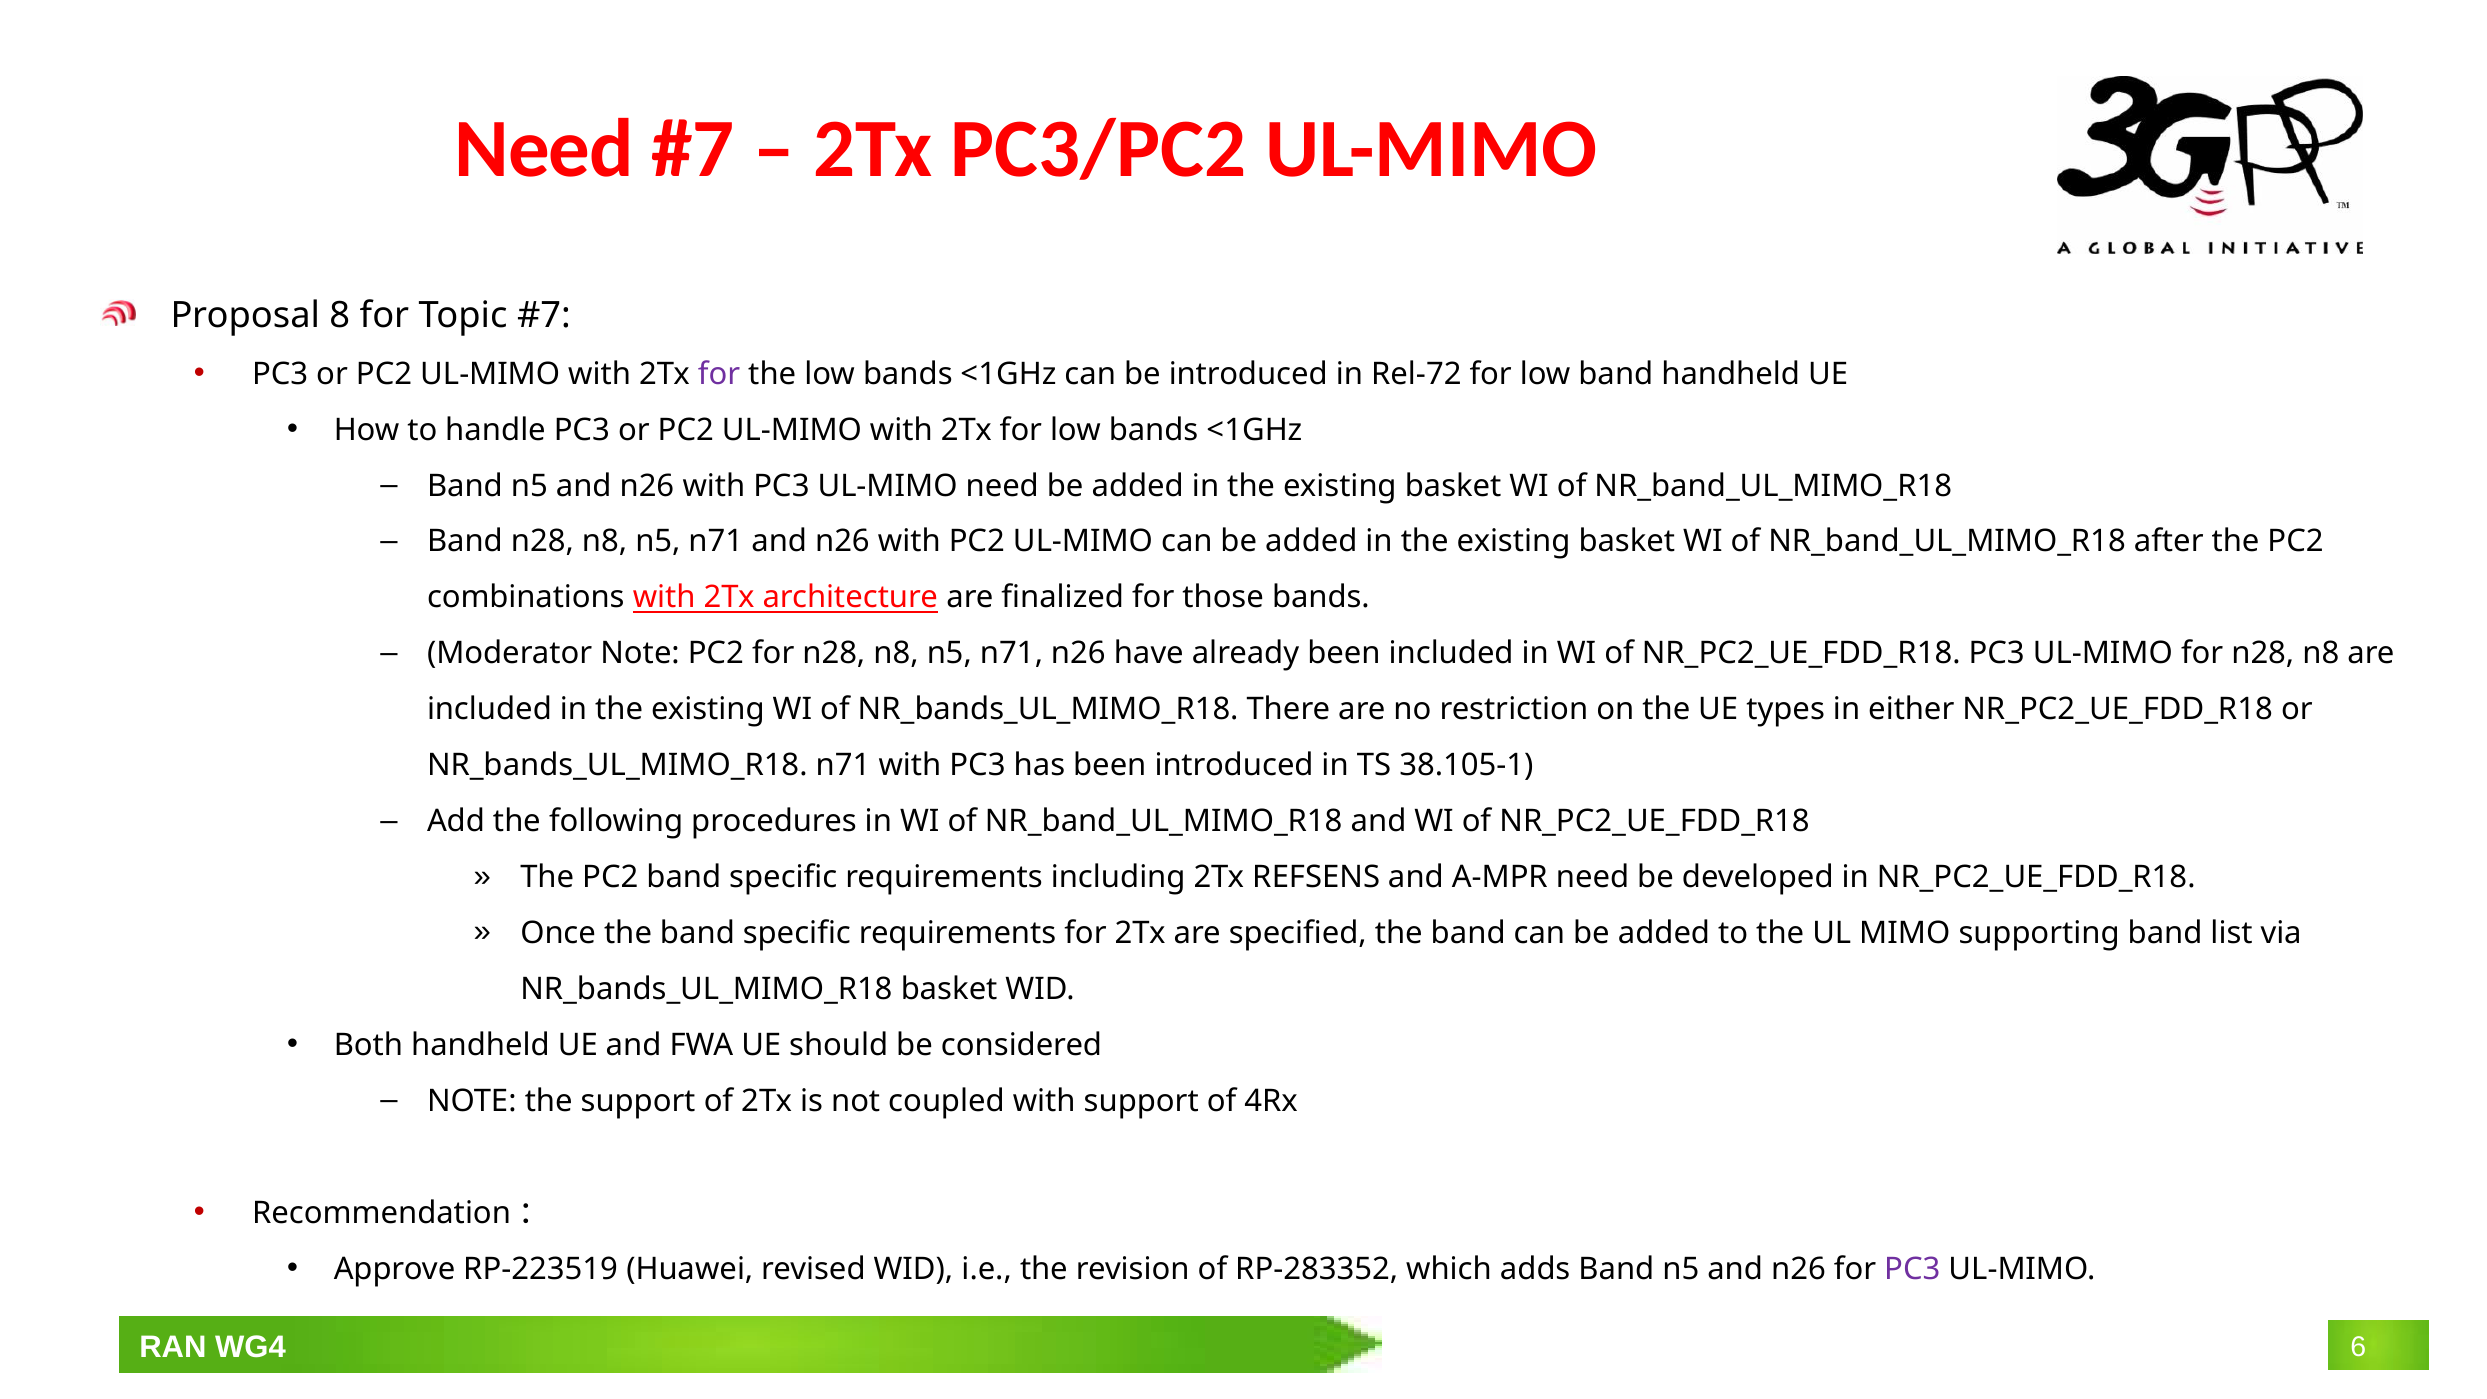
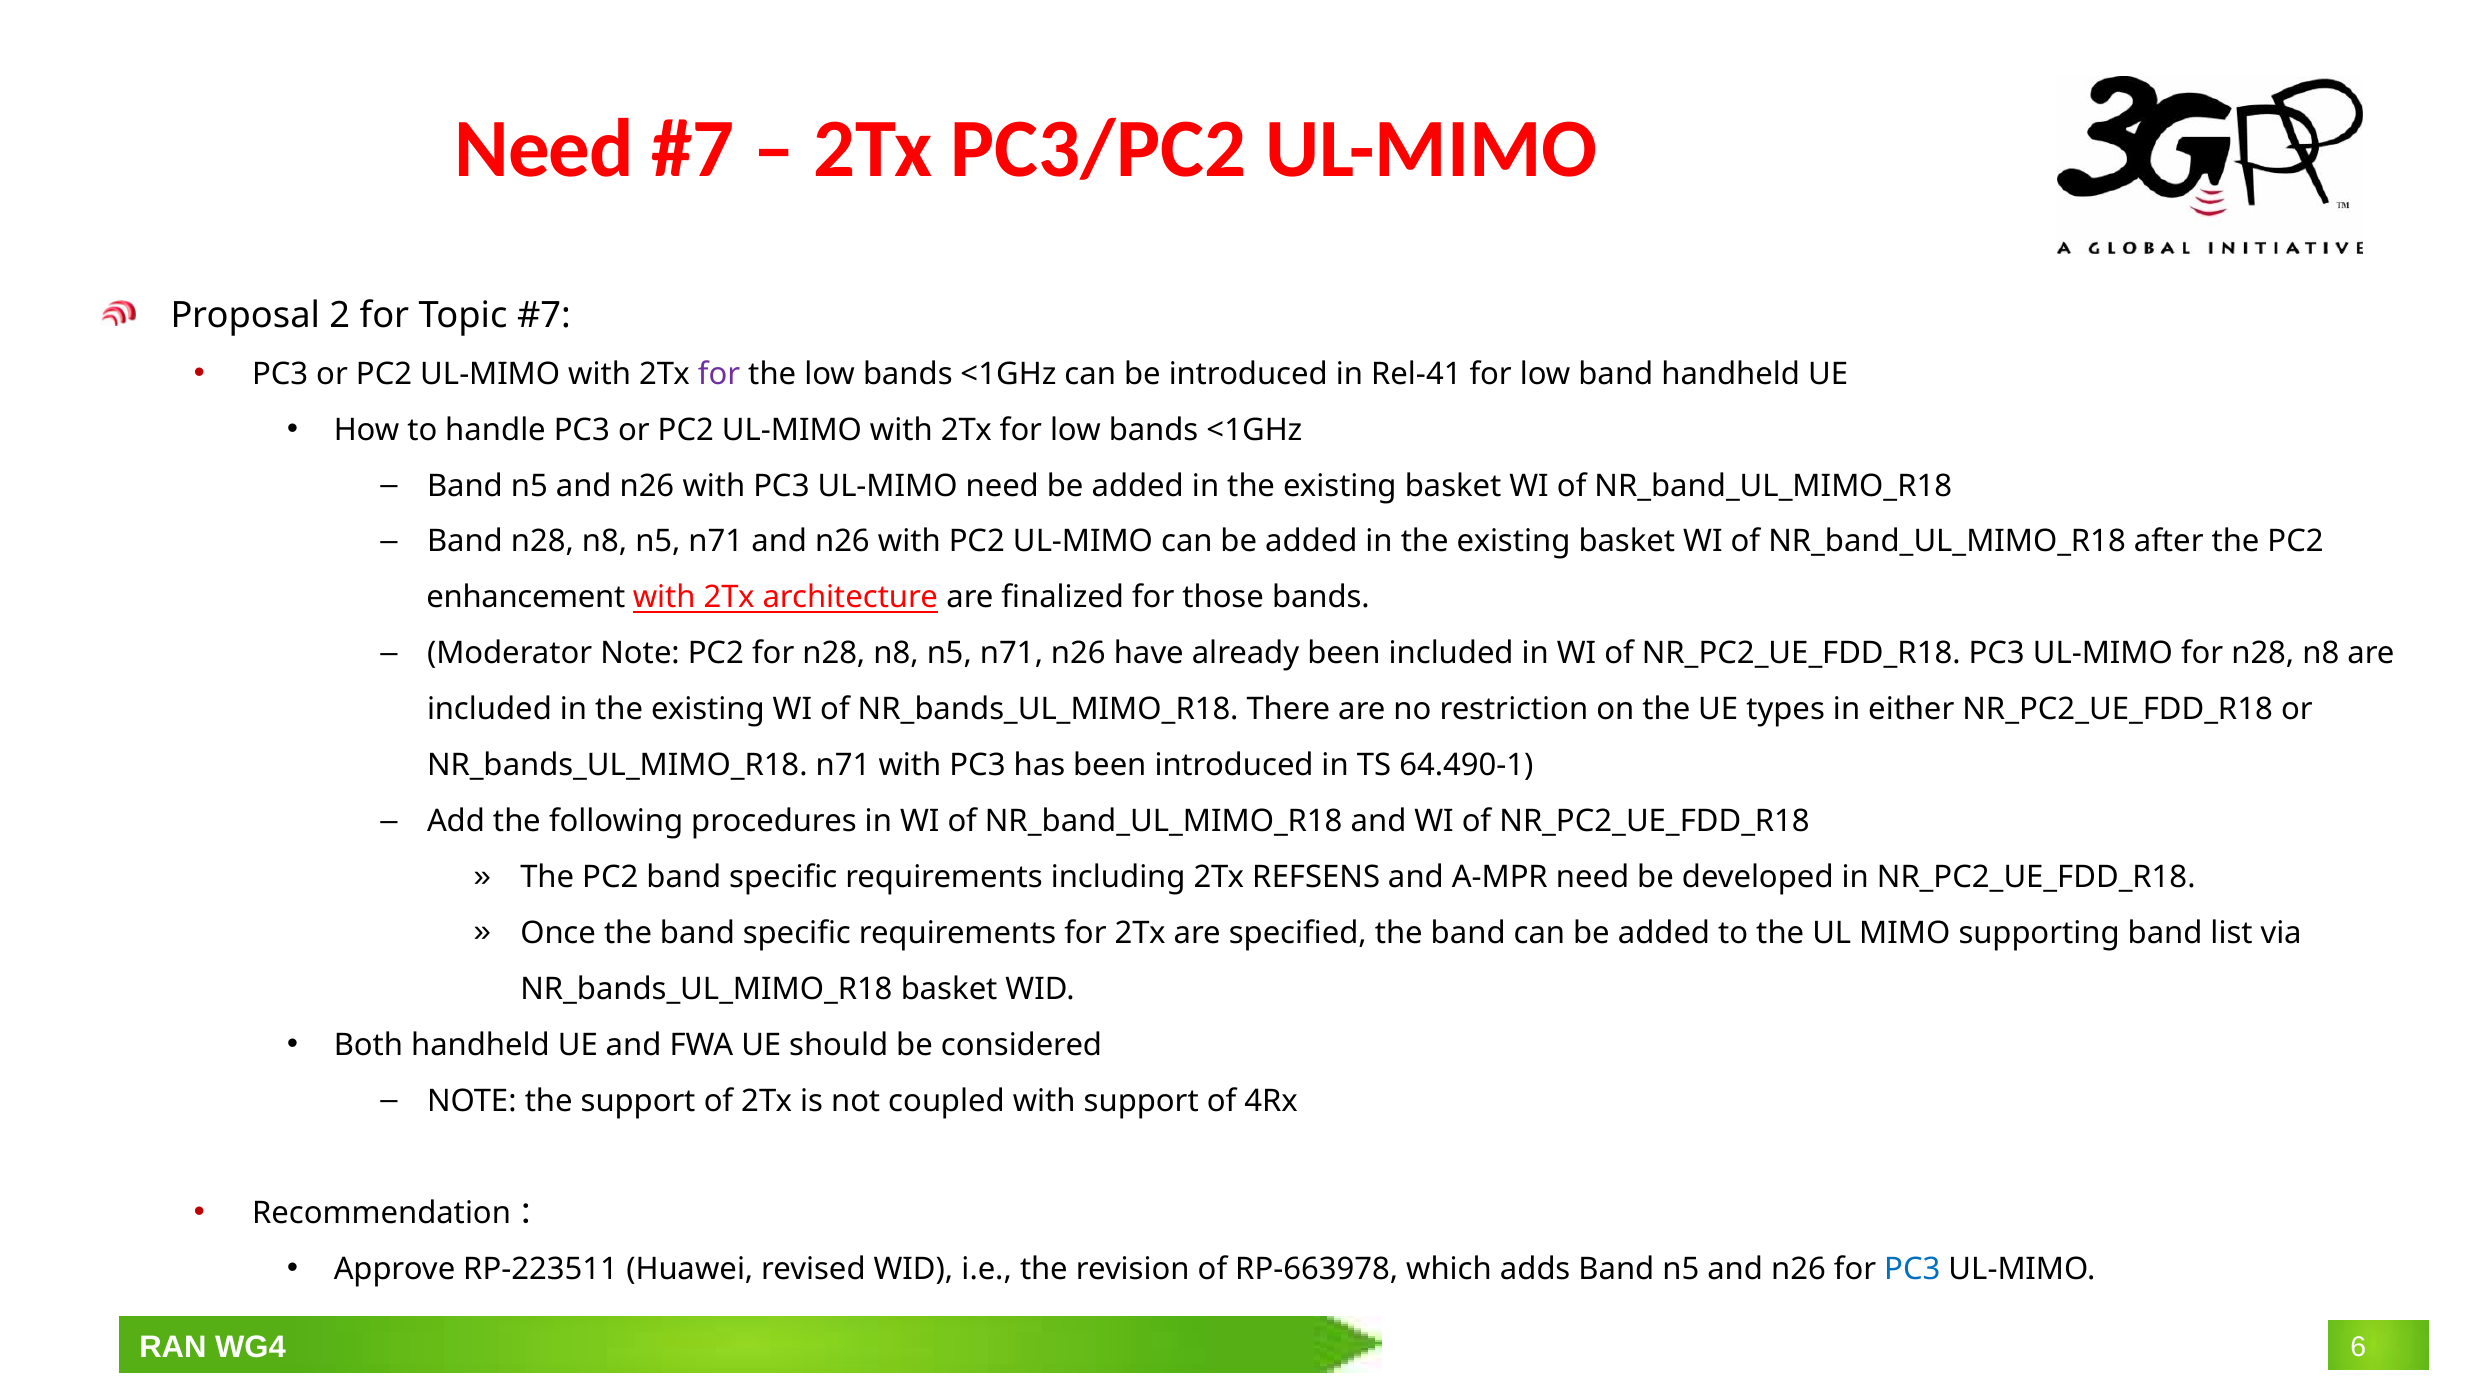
8: 8 -> 2
Rel-72: Rel-72 -> Rel-41
combinations: combinations -> enhancement
38.105-1: 38.105-1 -> 64.490-1
RP-223519: RP-223519 -> RP-223511
RP-283352: RP-283352 -> RP-663978
PC3 at (1912, 1269) colour: purple -> blue
